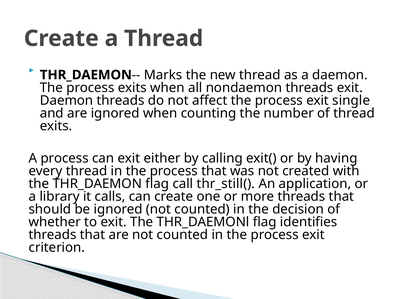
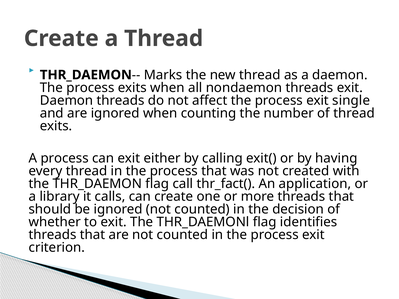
thr_still(: thr_still( -> thr_fact(
